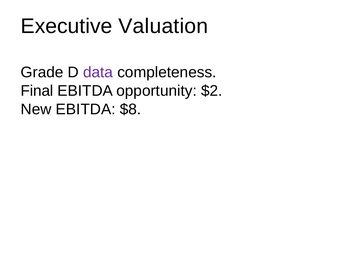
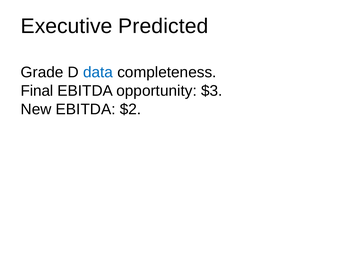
Valuation: Valuation -> Predicted
data colour: purple -> blue
$2: $2 -> $3
$8: $8 -> $2
